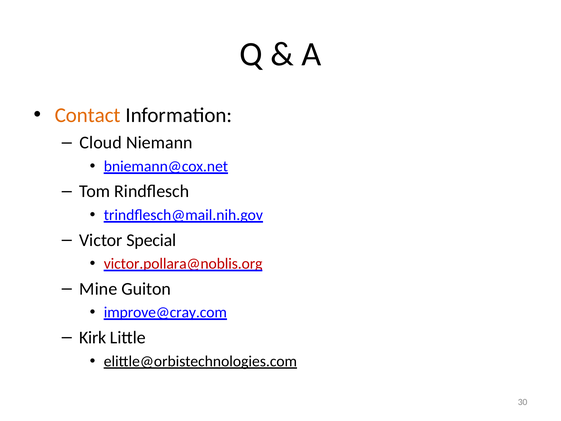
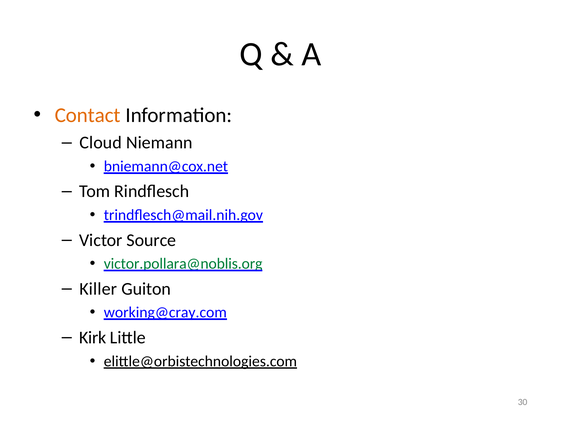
Special: Special -> Source
victor.pollara@noblis.org colour: red -> green
Mine: Mine -> Killer
improve@cray.com: improve@cray.com -> working@cray.com
